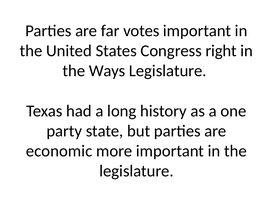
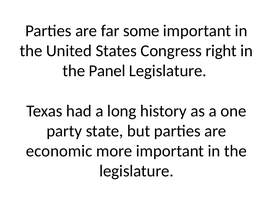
votes: votes -> some
Ways: Ways -> Panel
